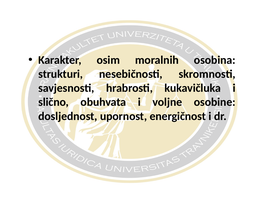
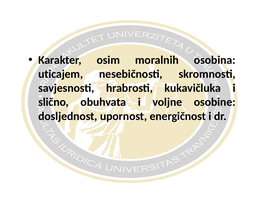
strukturi: strukturi -> uticajem
